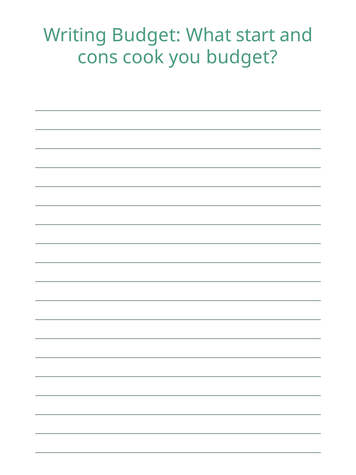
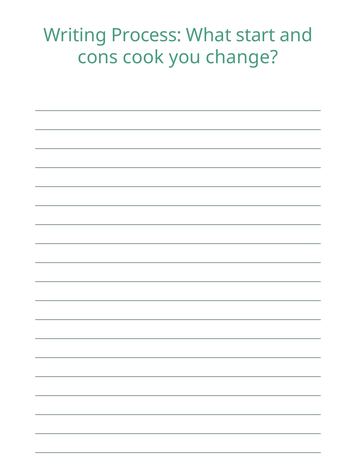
Writing Budget: Budget -> Process
you budget: budget -> change
